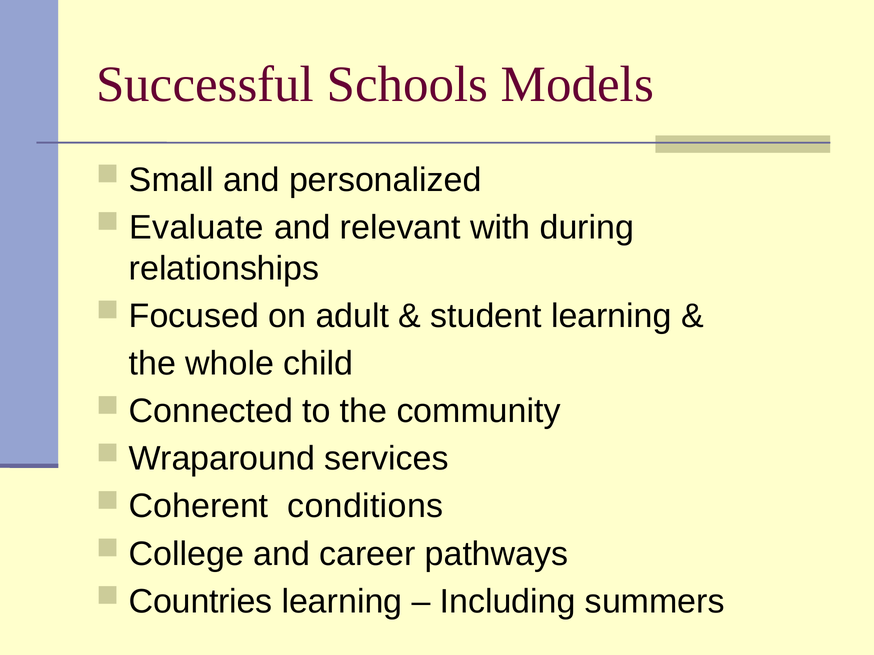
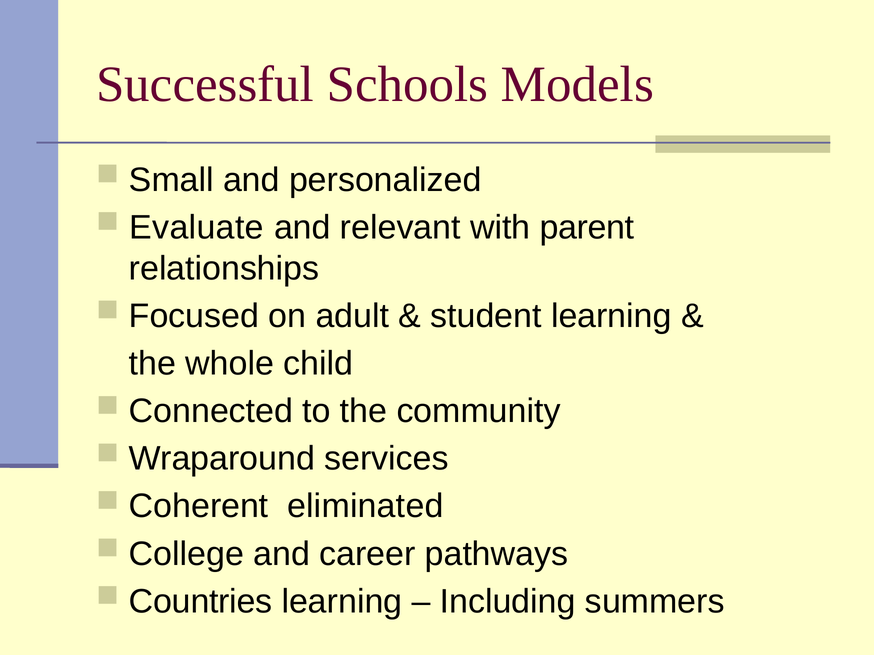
during: during -> parent
conditions: conditions -> eliminated
